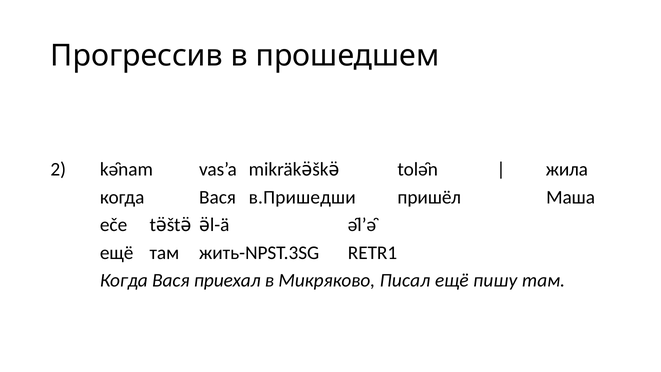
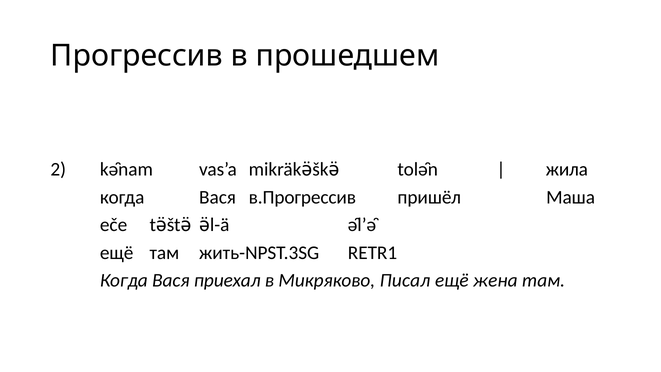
в.Пришедши: в.Пришедши -> в.Прогрессив
пишу: пишу -> жена
